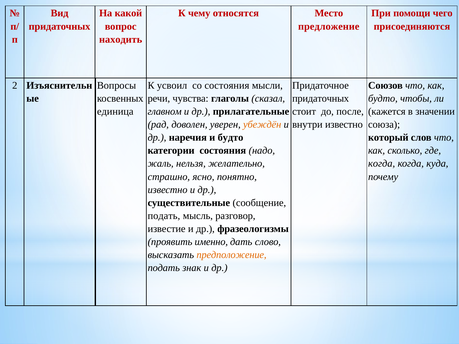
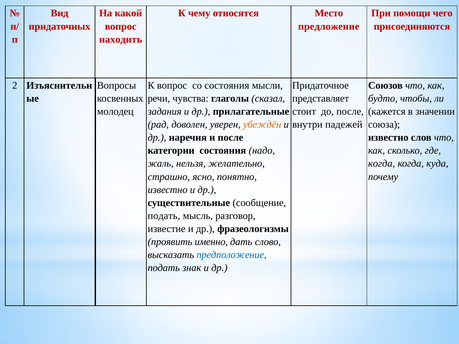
К усвоил: усвоил -> вопрос
придаточных at (321, 99): придаточных -> представляет
единица: единица -> молодец
главном: главном -> задания
внутри известно: известно -> падежей
и будто: будто -> после
который at (388, 138): который -> известно
предположение colour: orange -> blue
